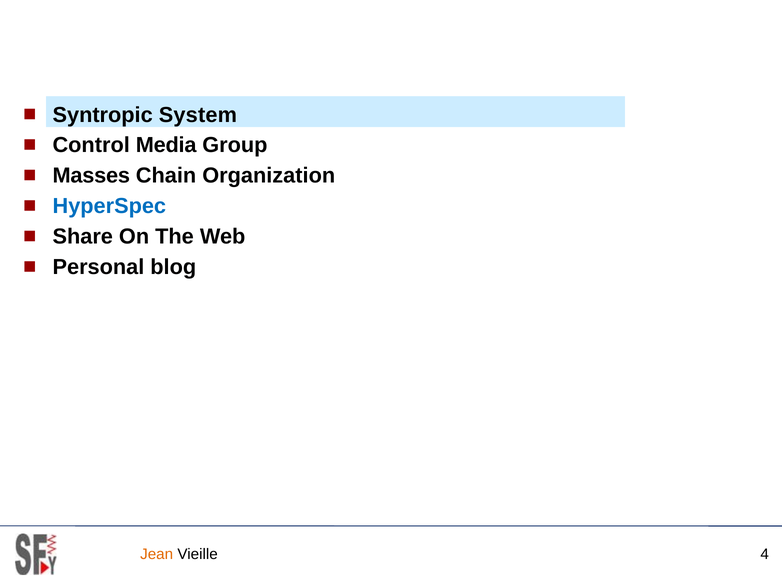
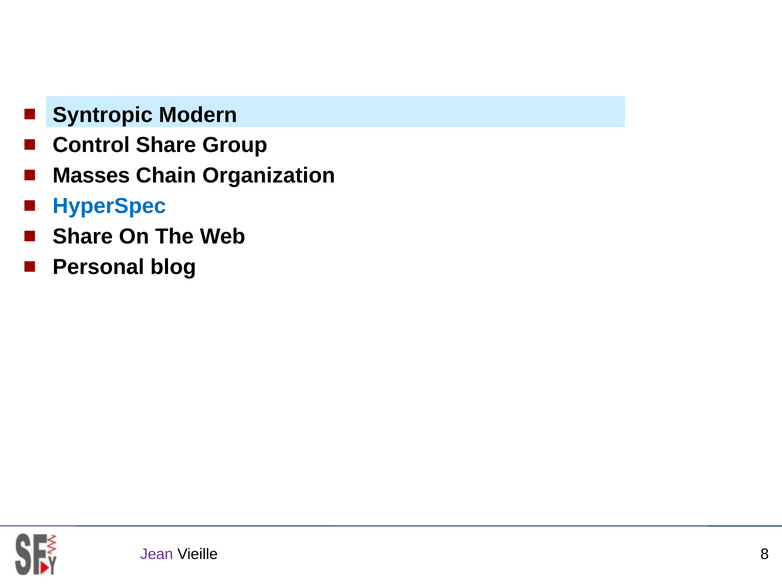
System: System -> Modern
Control Media: Media -> Share
Jean colour: orange -> purple
4: 4 -> 8
